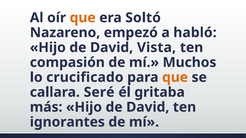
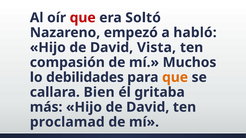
que at (83, 18) colour: orange -> red
crucificado: crucificado -> debilidades
Seré: Seré -> Bien
ignorantes: ignorantes -> proclamad
